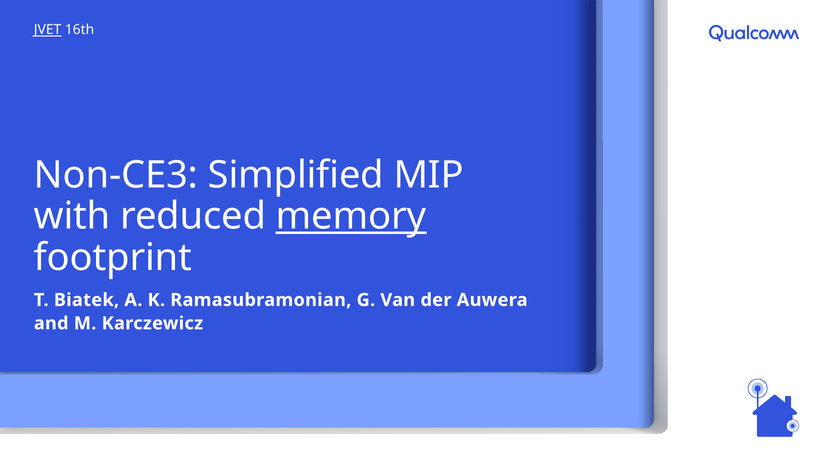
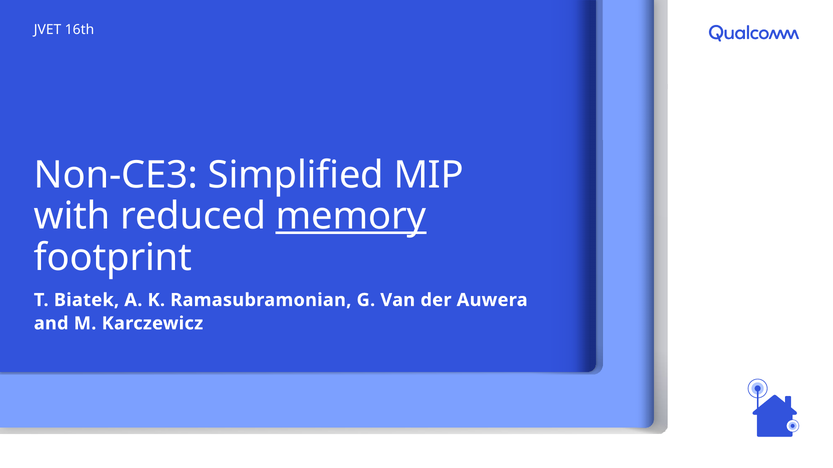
JVET underline: present -> none
